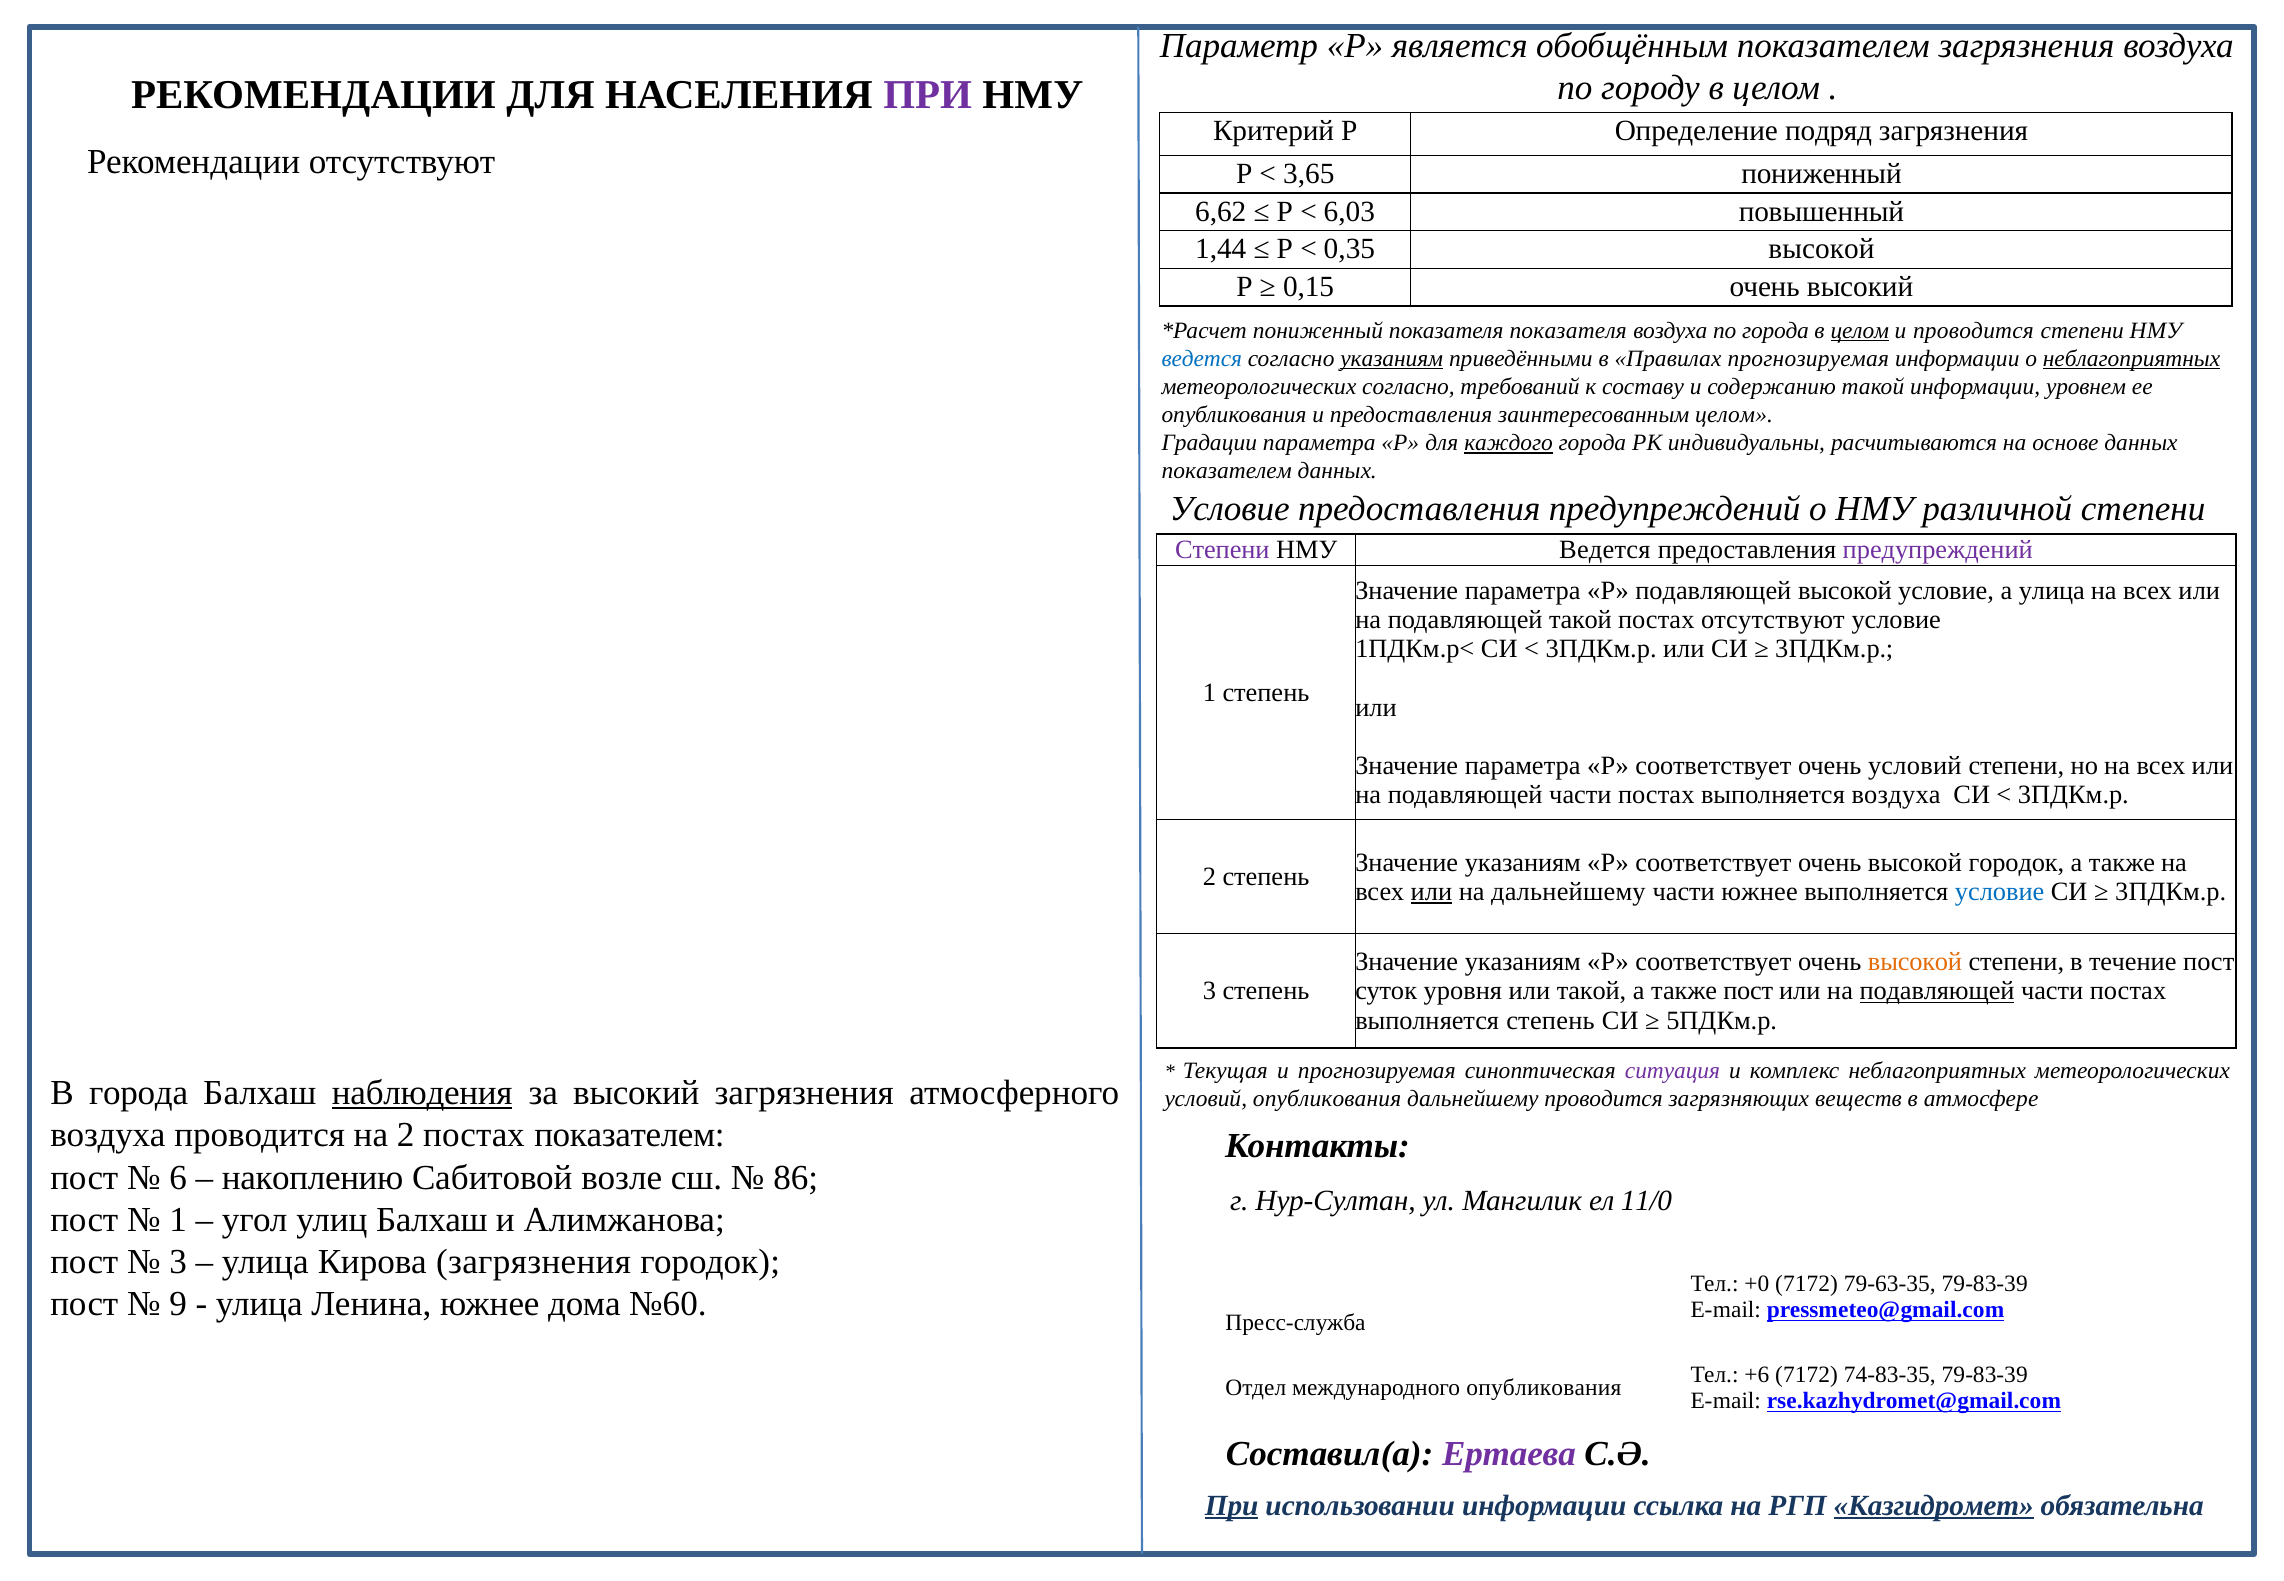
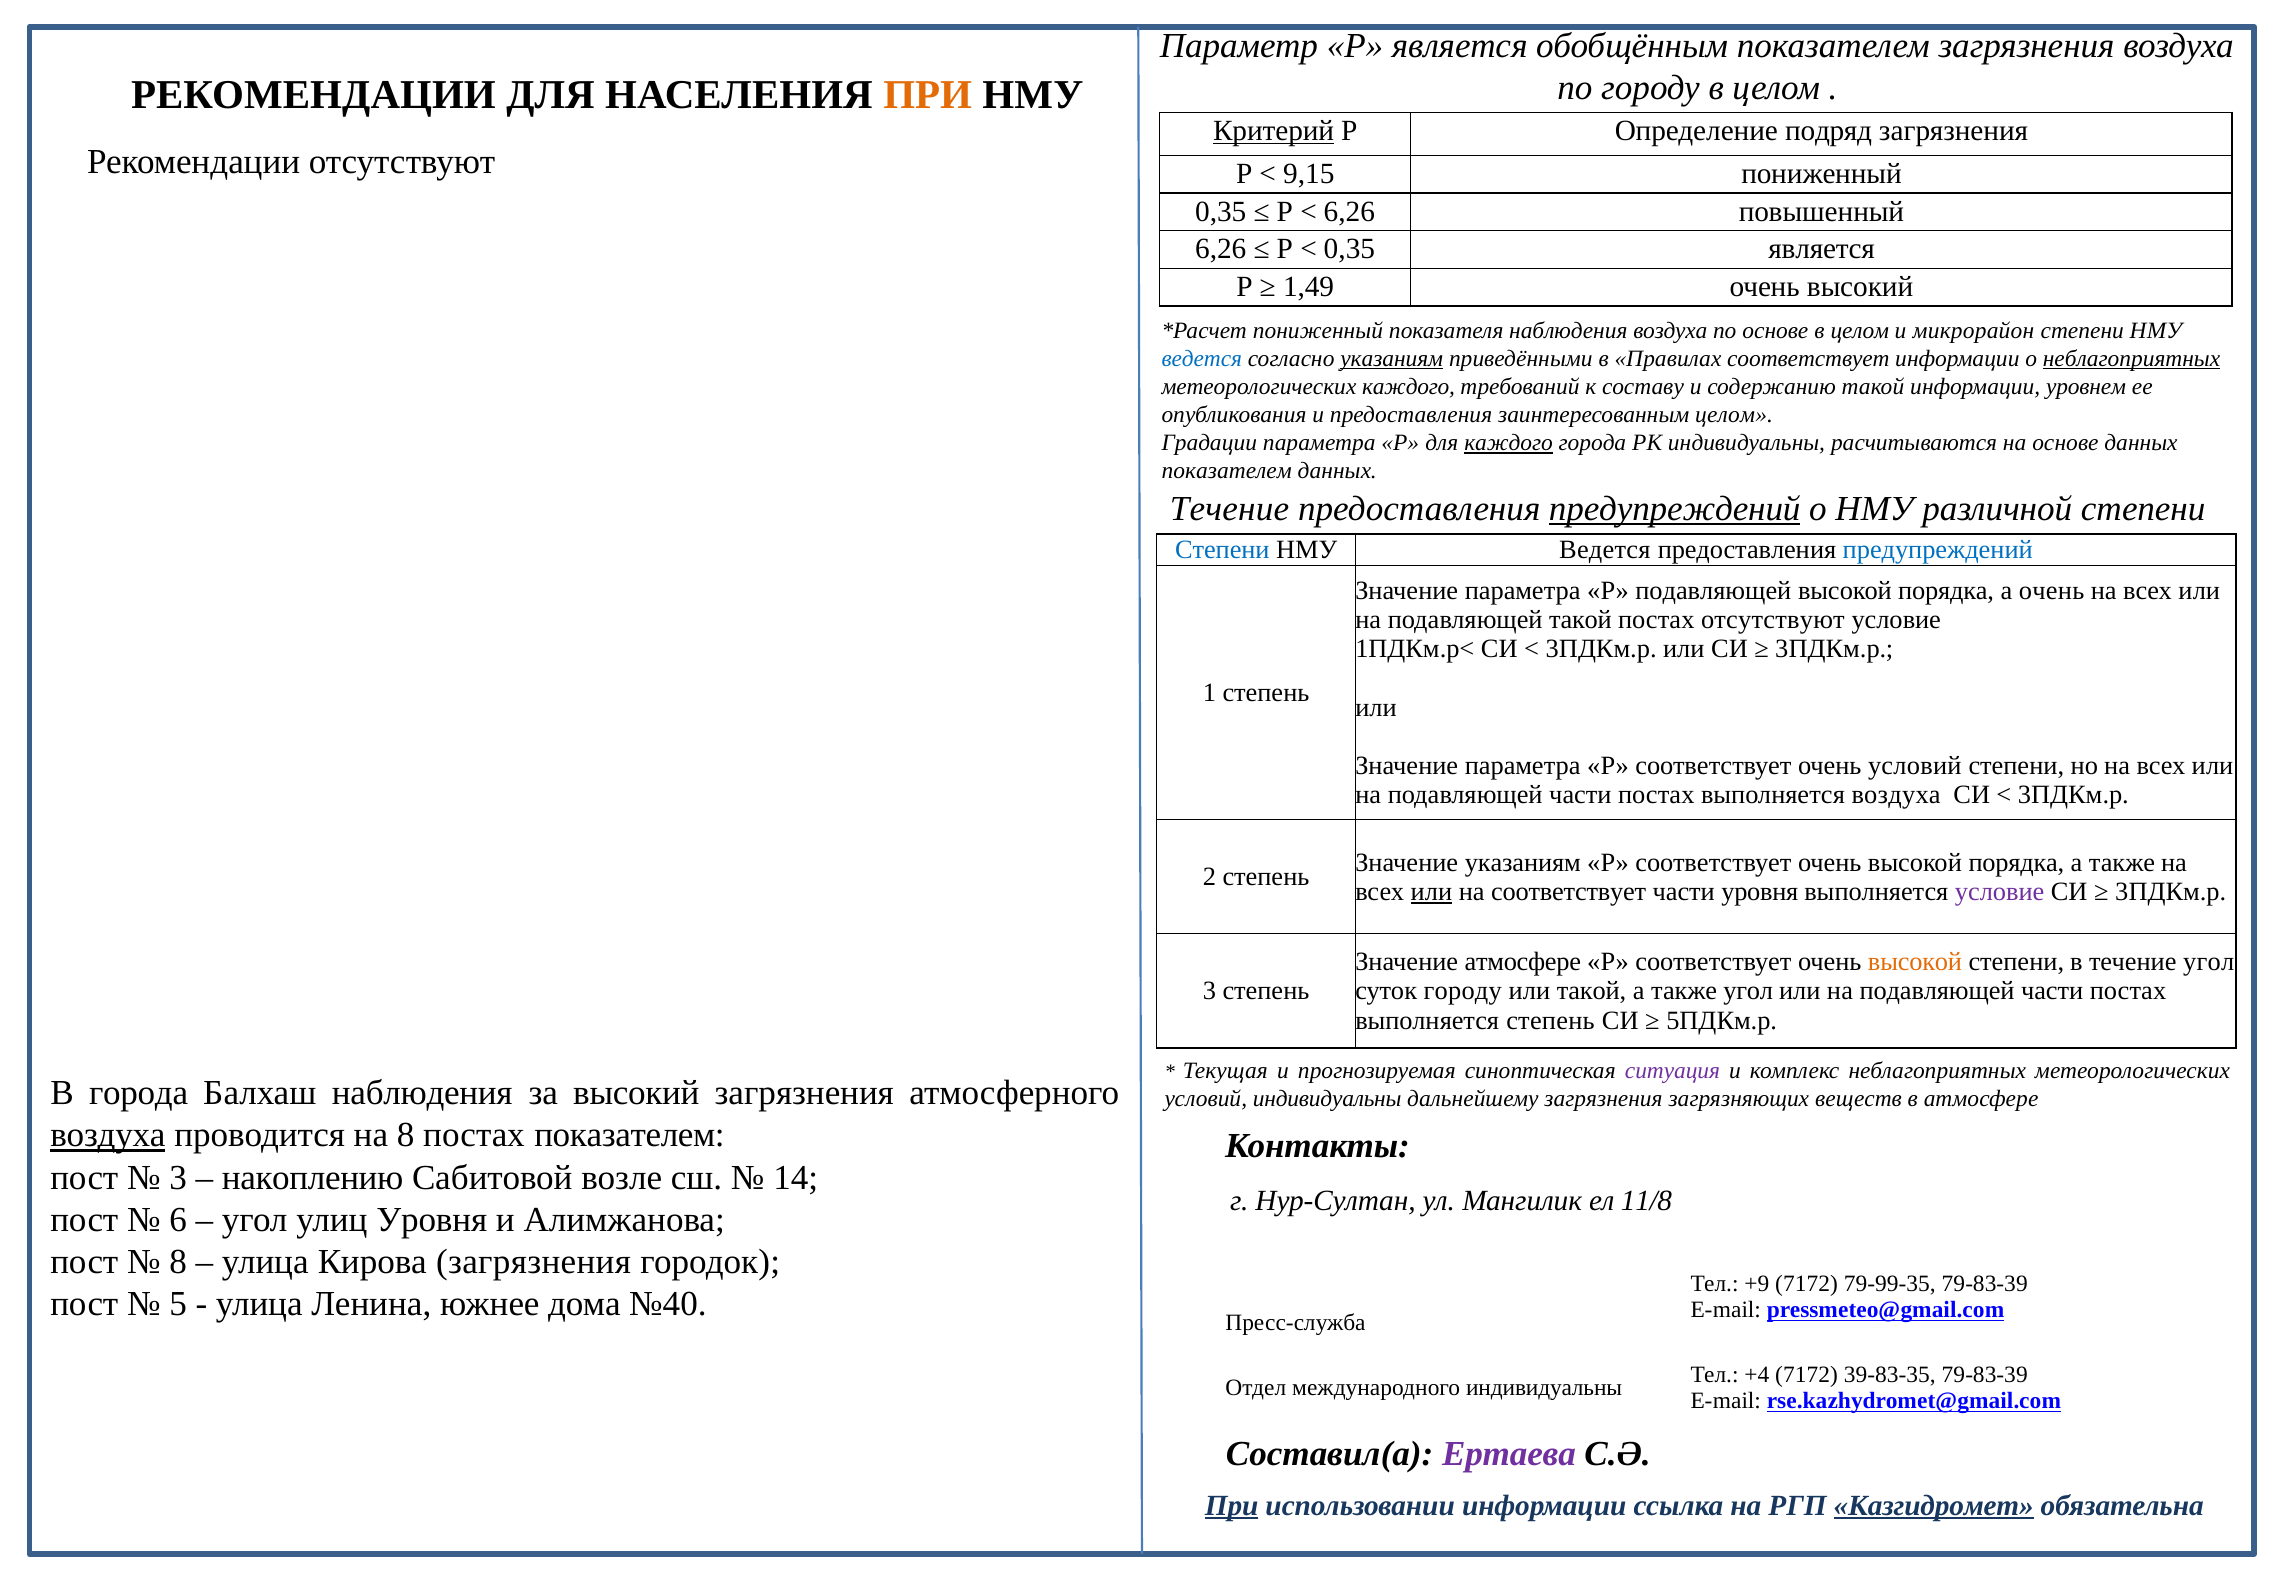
ПРИ at (928, 95) colour: purple -> orange
Критерий underline: none -> present
3,65: 3,65 -> 9,15
6,62 at (1221, 212): 6,62 -> 0,35
6,03 at (1349, 212): 6,03 -> 6,26
1,44 at (1221, 249): 1,44 -> 6,26
0,35 высокой: высокой -> является
0,15: 0,15 -> 1,49
показателя показателя: показателя -> наблюдения
по города: города -> основе
целом at (1860, 331) underline: present -> none
и проводится: проводится -> микрорайон
Правилах прогнозируемая: прогнозируемая -> соответствует
метеорологических согласно: согласно -> каждого
Условие at (1230, 509): Условие -> Течение
предупреждений at (1675, 509) underline: none -> present
Степени at (1222, 550) colour: purple -> blue
предупреждений at (1938, 550) colour: purple -> blue
условие at (1946, 591): условие -> порядка
а улица: улица -> очень
очень высокой городок: городок -> порядка
на дальнейшему: дальнейшему -> соответствует
части южнее: южнее -> уровня
условие at (2000, 892) colour: blue -> purple
указаниям at (1523, 962): указаниям -> атмосфере
течение пост: пост -> угол
суток уровня: уровня -> городу
также пост: пост -> угол
подавляющей at (1937, 991) underline: present -> none
наблюдения at (422, 1093) underline: present -> none
условий опубликования: опубликования -> индивидуальны
дальнейшему проводится: проводится -> загрязнения
воздуха at (108, 1136) underline: none -> present
на 2: 2 -> 8
6 at (178, 1178): 6 -> 3
86: 86 -> 14
11/0: 11/0 -> 11/8
1 at (178, 1220): 1 -> 6
улиц Балхаш: Балхаш -> Уровня
3 at (178, 1262): 3 -> 8
+0: +0 -> +9
79-63-35: 79-63-35 -> 79-99-35
9: 9 -> 5
№60: №60 -> №40
+6: +6 -> +4
74-83-35: 74-83-35 -> 39-83-35
международного опубликования: опубликования -> индивидуальны
